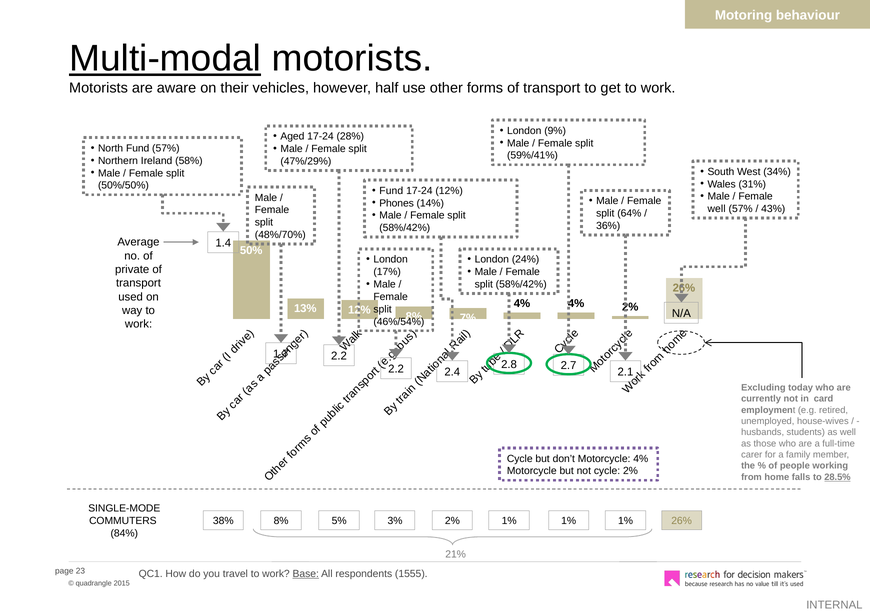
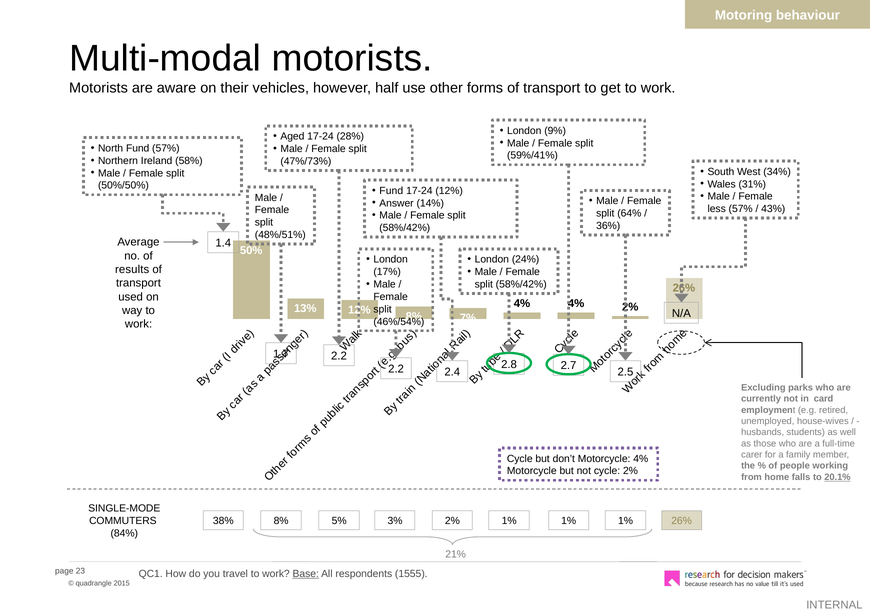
Multi-modal underline: present -> none
47%/29%: 47%/29% -> 47%/73%
Phones: Phones -> Answer
well at (717, 209): well -> less
48%/70%: 48%/70% -> 48%/51%
private: private -> results
2.1: 2.1 -> 2.5
today: today -> parks
28.5%: 28.5% -> 20.1%
